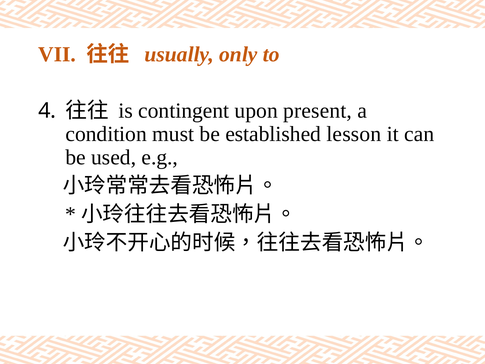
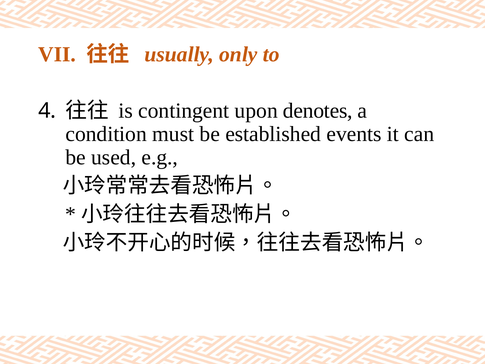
present: present -> denotes
lesson: lesson -> events
